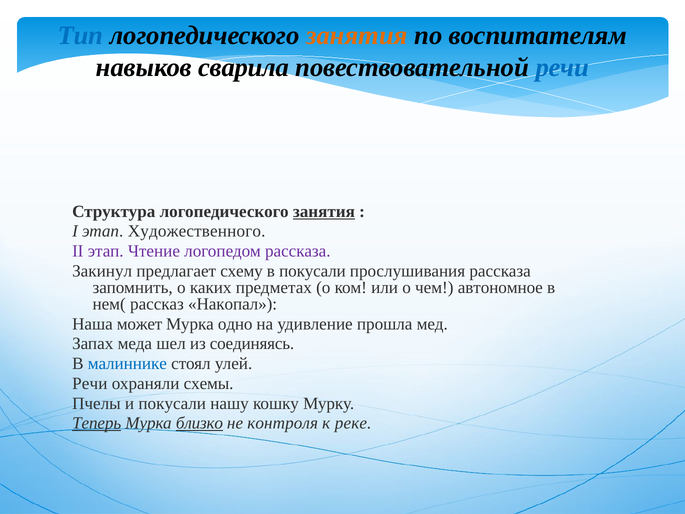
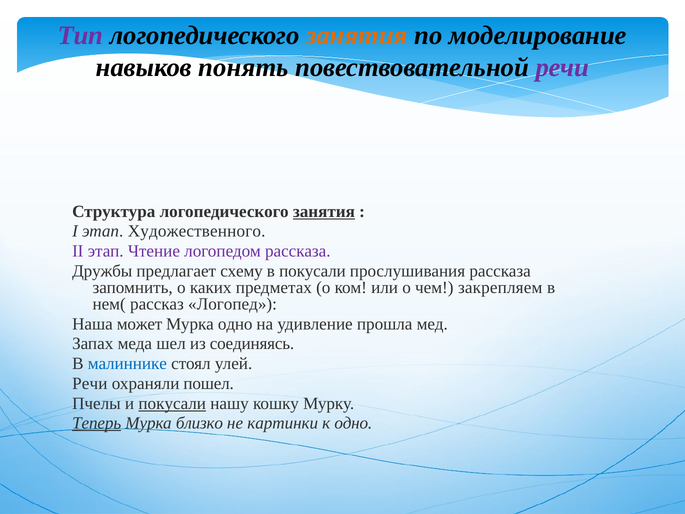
Тип colour: blue -> purple
воспитателям: воспитателям -> моделирование
сварила: сварила -> понять
речи at (562, 67) colour: blue -> purple
Закинул: Закинул -> Дружбы
автономное: автономное -> закрепляем
Накопал: Накопал -> Логопед
схемы: схемы -> пошел
покусали at (172, 403) underline: none -> present
близко underline: present -> none
контроля: контроля -> картинки
к реке: реке -> одно
